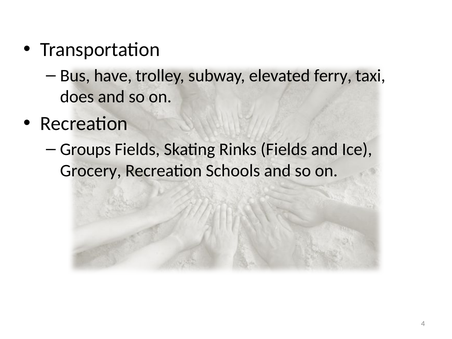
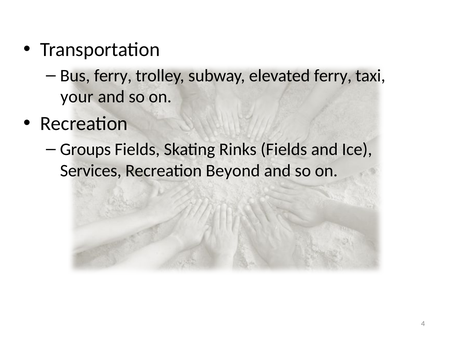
Bus have: have -> ferry
does: does -> your
Grocery: Grocery -> Services
Schools: Schools -> Beyond
